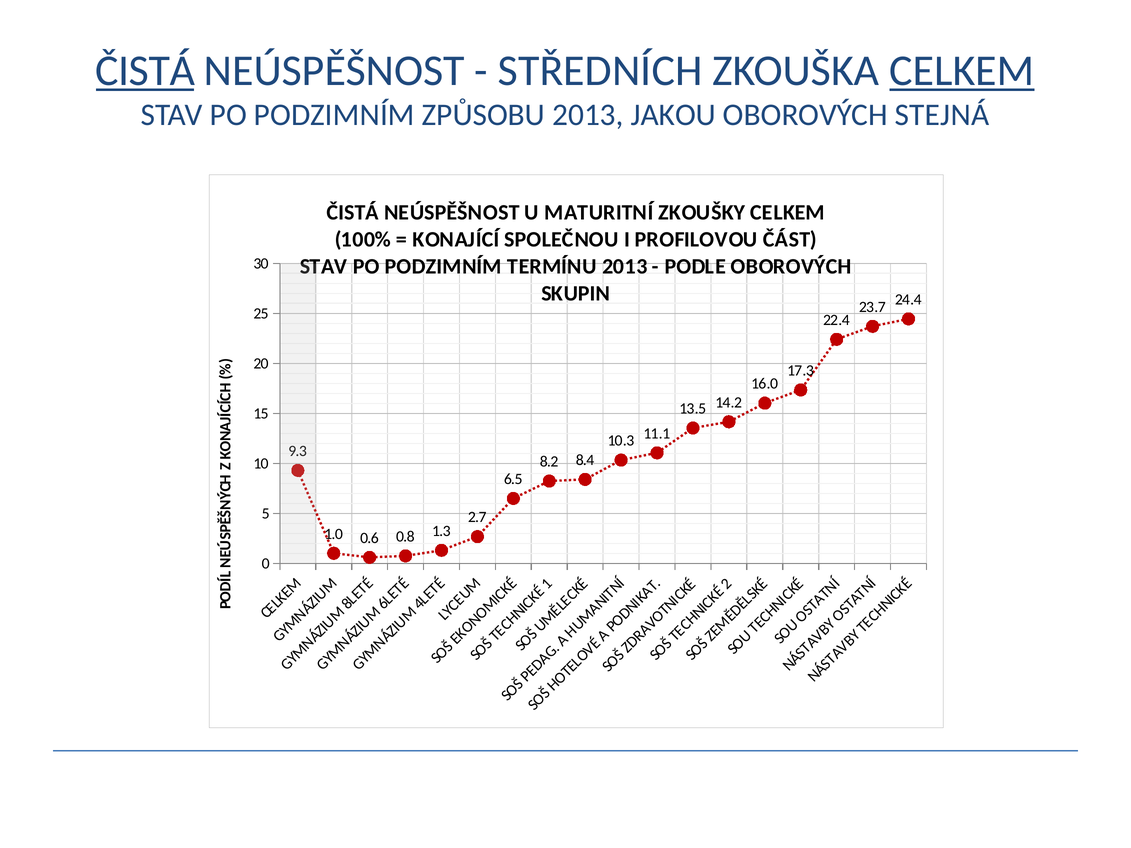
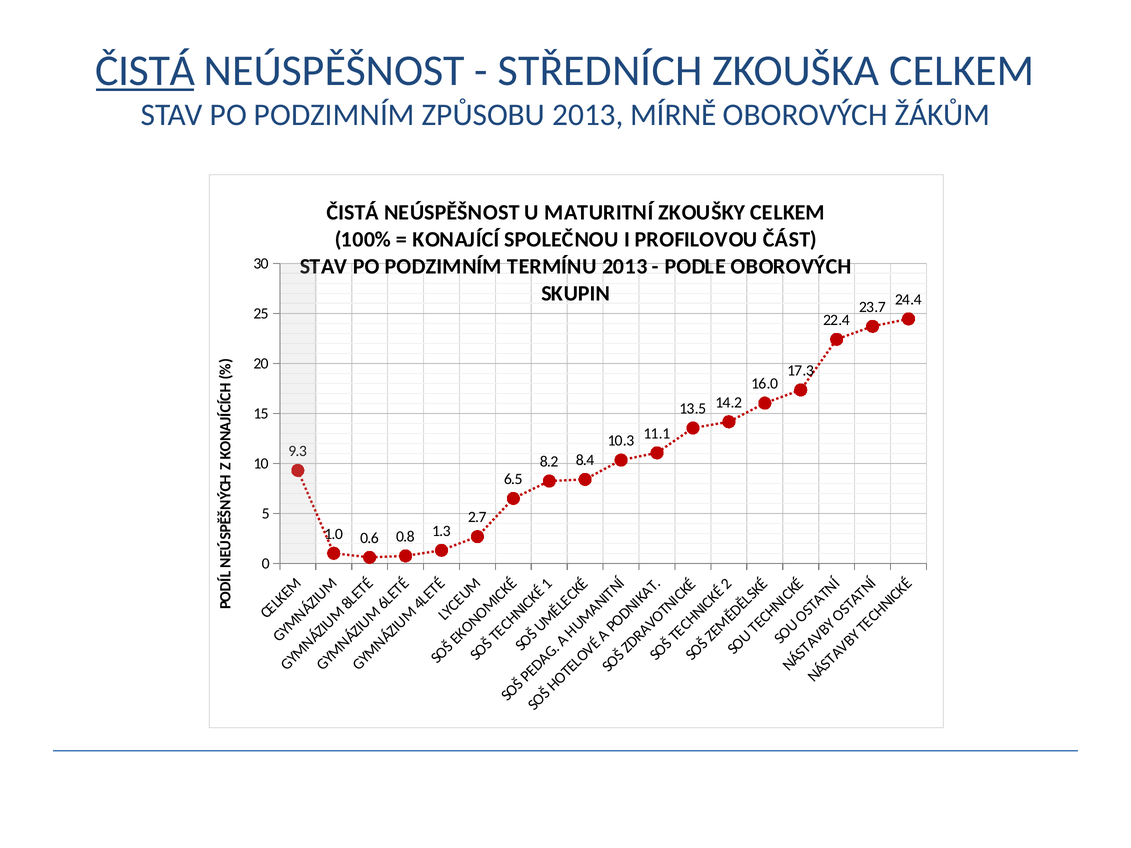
CELKEM at (962, 71) underline: present -> none
JAKOU: JAKOU -> MÍRNĚ
STEJNÁ: STEJNÁ -> ŽÁKŮM
